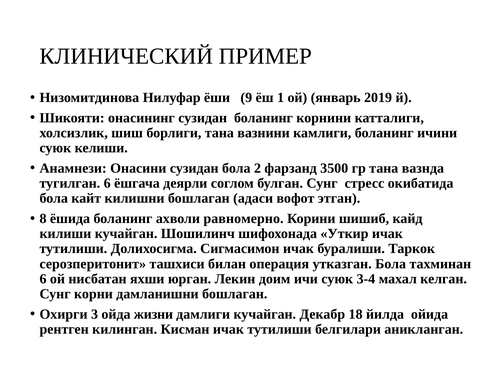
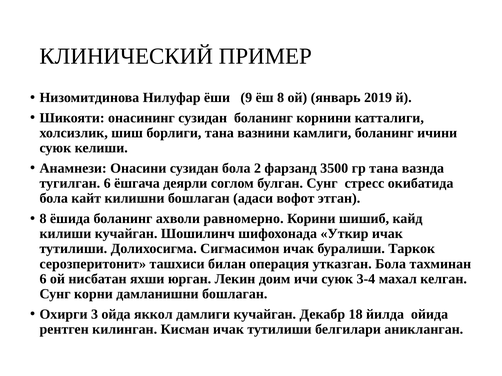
ёш 1: 1 -> 8
жизни: жизни -> яккол
